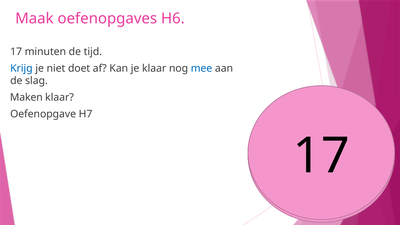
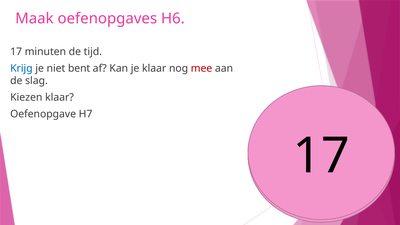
doet: doet -> bent
mee colour: blue -> red
Maken: Maken -> Kiezen
